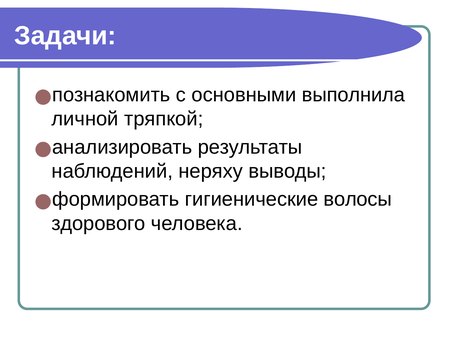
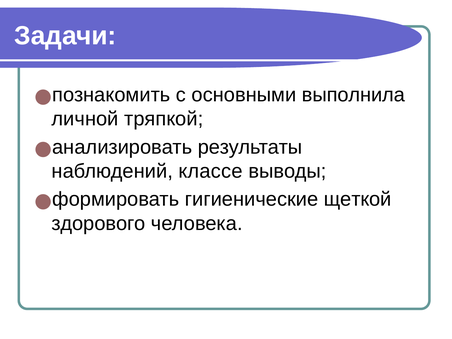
неряху: неряху -> классе
волосы: волосы -> щеткой
